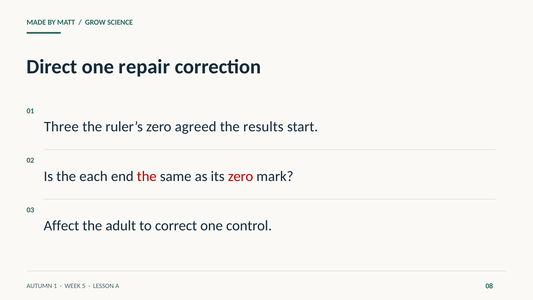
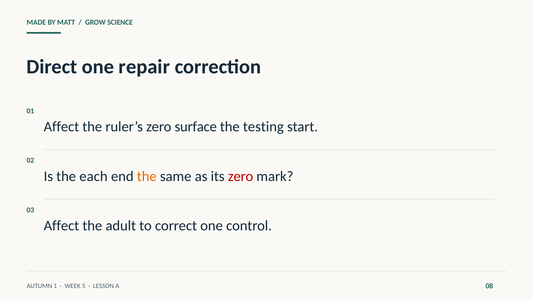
Three at (61, 127): Three -> Affect
agreed: agreed -> surface
results: results -> testing
the at (147, 176) colour: red -> orange
